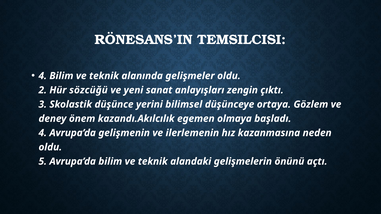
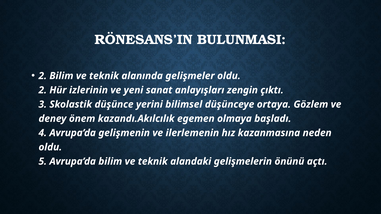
TEMSILCISI: TEMSILCISI -> BULUNMASI
4 at (43, 76): 4 -> 2
sözcüğü: sözcüğü -> izlerinin
